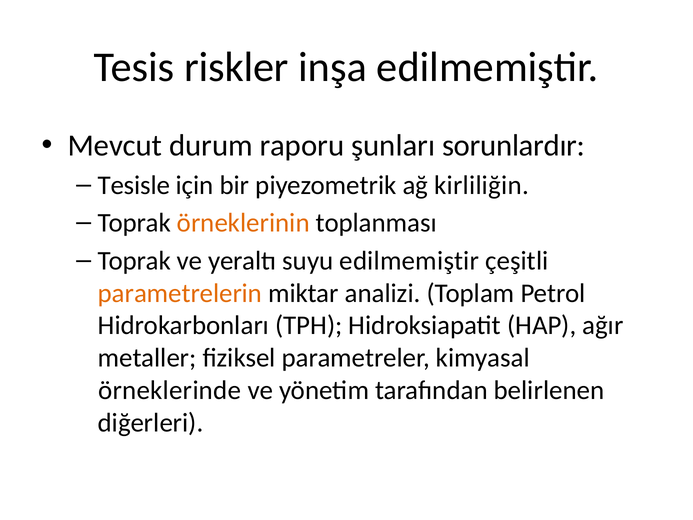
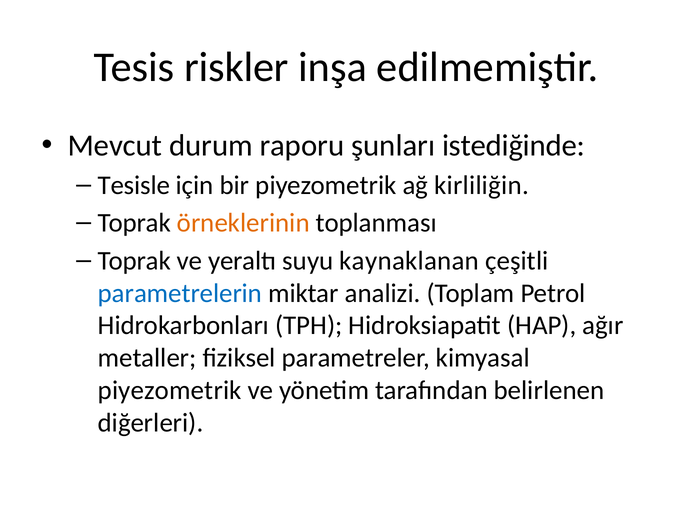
sorunlardır: sorunlardır -> istediğinde
suyu edilmemiştir: edilmemiştir -> kaynaklanan
parametrelerin colour: orange -> blue
örneklerinde at (170, 390): örneklerinde -> piyezometrik
